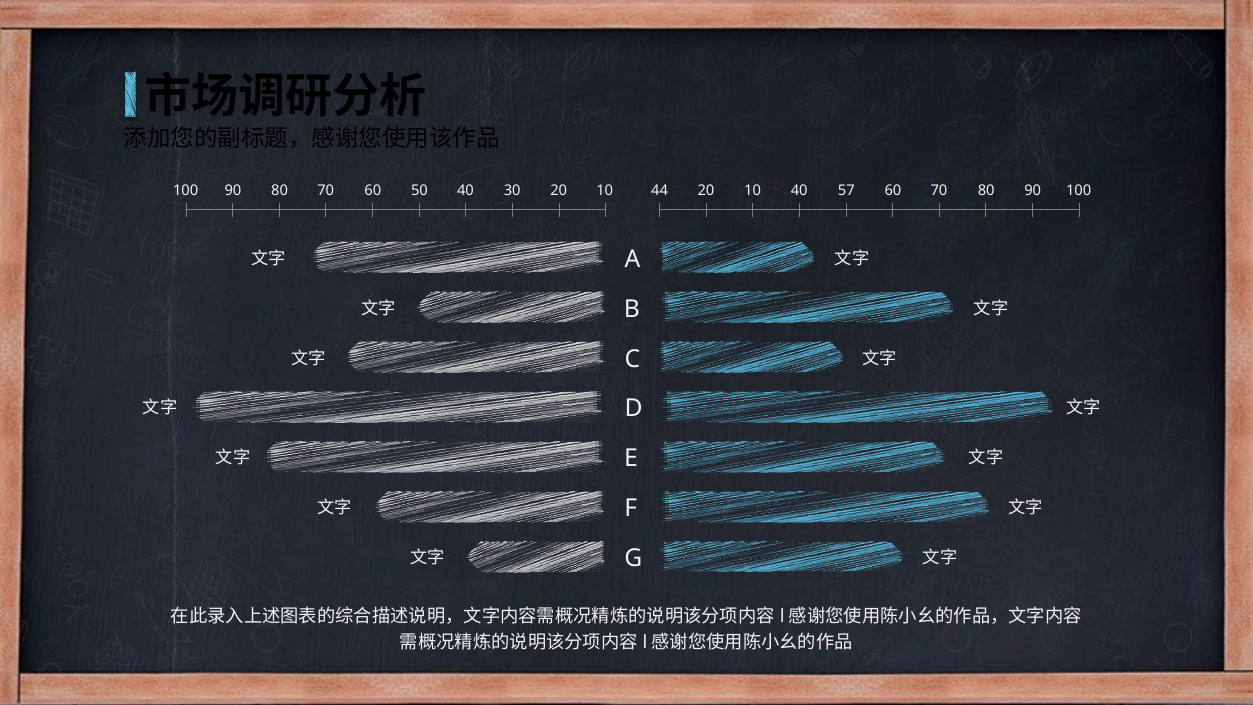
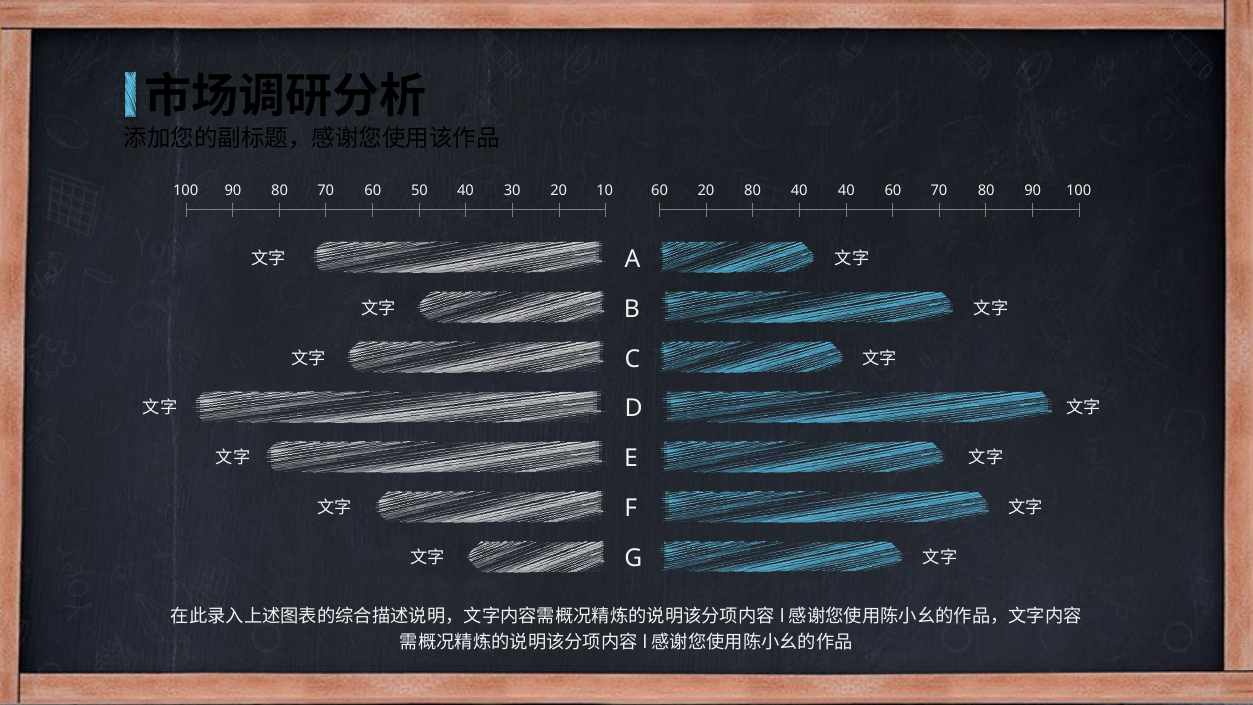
100 44: 44 -> 60
20 10: 10 -> 80
40 57: 57 -> 40
